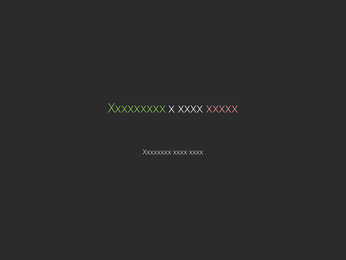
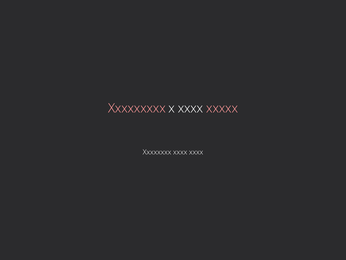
Xxxxxxxxx colour: light green -> pink
